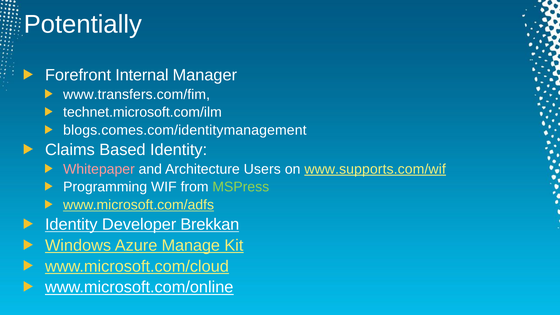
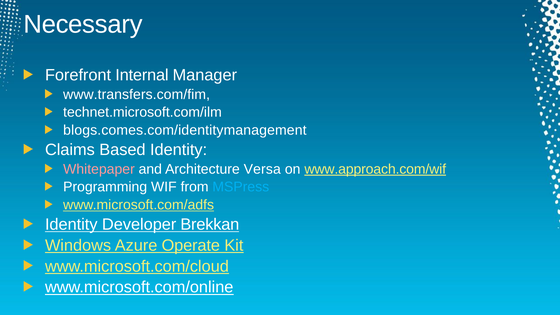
Potentially: Potentially -> Necessary
Users: Users -> Versa
www.supports.com/wif: www.supports.com/wif -> www.approach.com/wif
MSPress colour: light green -> light blue
Manage: Manage -> Operate
